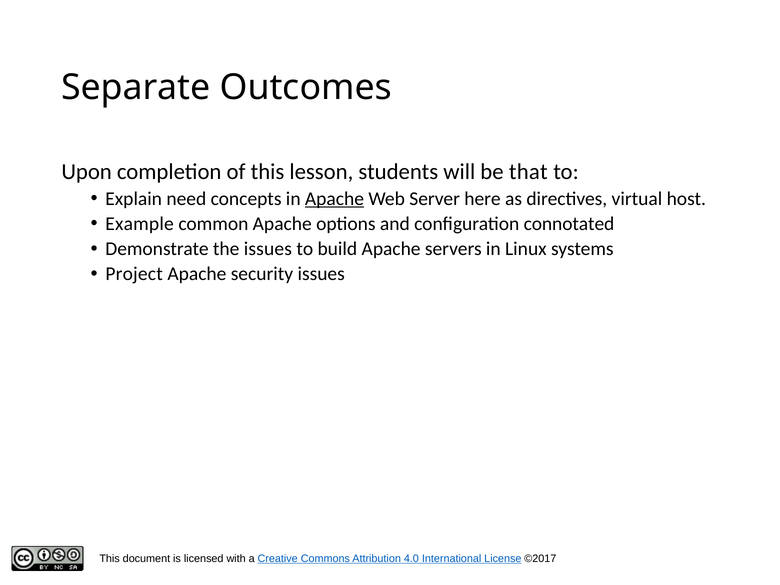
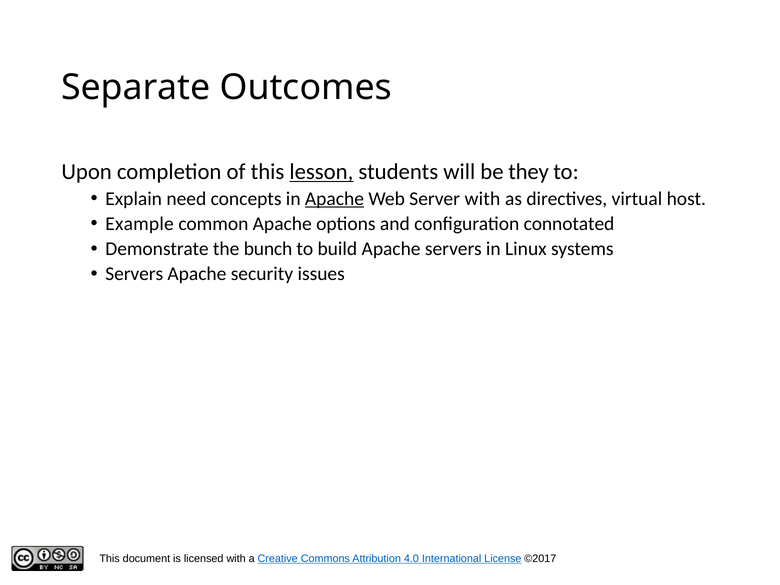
lesson underline: none -> present
that: that -> they
Server here: here -> with
the issues: issues -> bunch
Project at (134, 274): Project -> Servers
